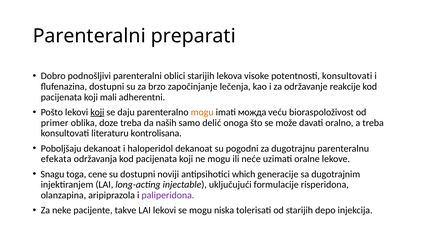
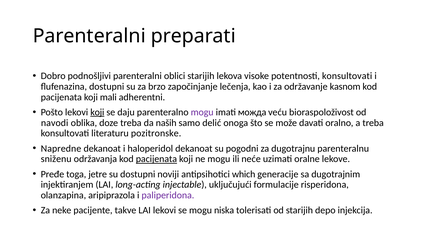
reakcije: reakcije -> kasnom
mogu at (202, 112) colour: orange -> purple
primer: primer -> navodi
kontrolisana: kontrolisana -> pozitronske
Poboljšaju: Poboljšaju -> Napredne
efekata: efekata -> sniženu
pacijenata at (156, 159) underline: none -> present
Snagu: Snagu -> Pređe
cene: cene -> jetre
